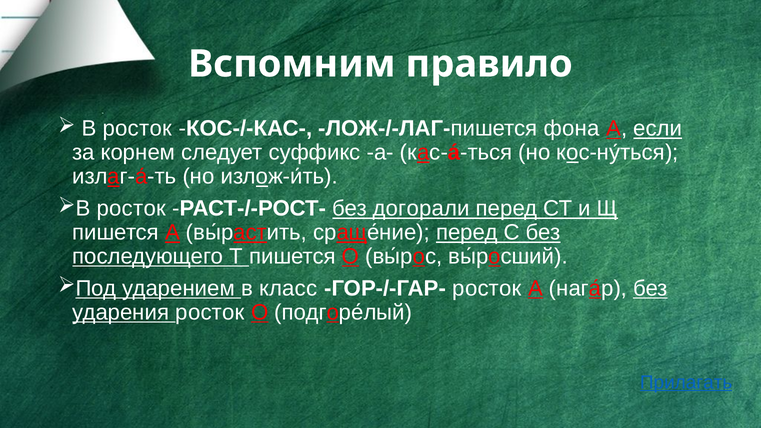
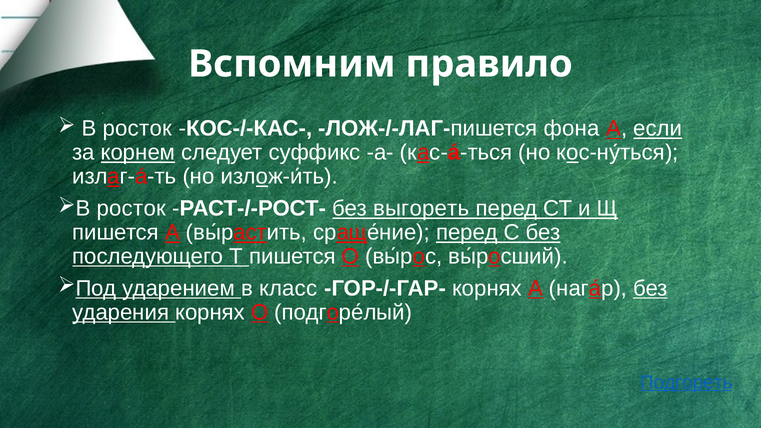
корнем underline: none -> present
догорали: догорали -> выгореть
ГОР-/-ГАР- росток: росток -> корнях
ударения росток: росток -> корнях
Прилагать: Прилагать -> Подгореть
